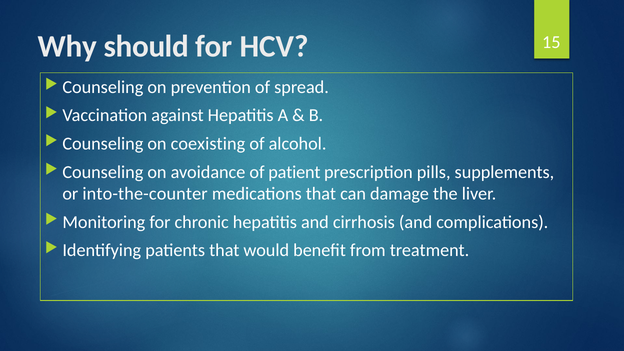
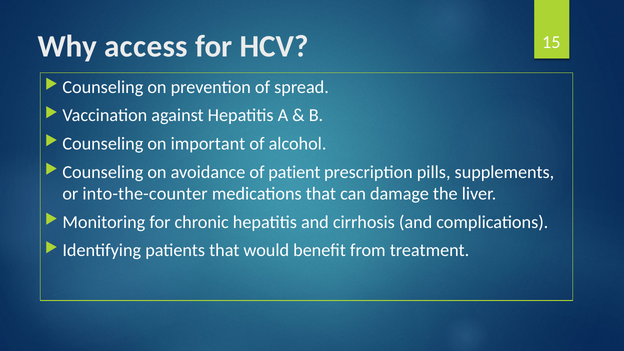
should: should -> access
coexisting: coexisting -> important
